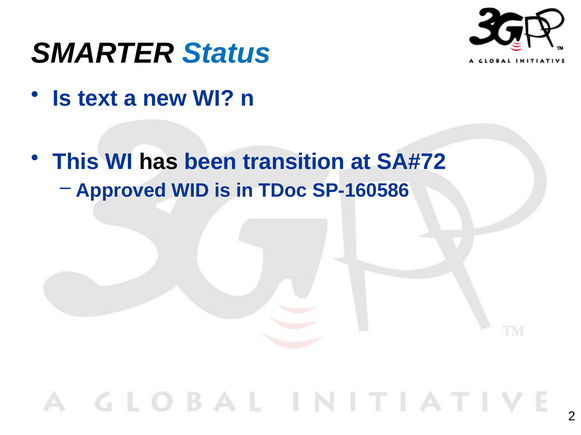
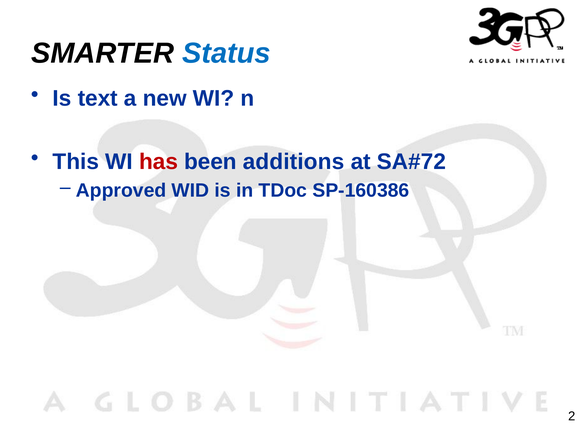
has colour: black -> red
transition: transition -> additions
SP-160586: SP-160586 -> SP-160386
